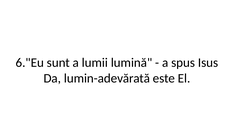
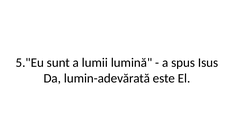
6."Eu: 6."Eu -> 5."Eu
